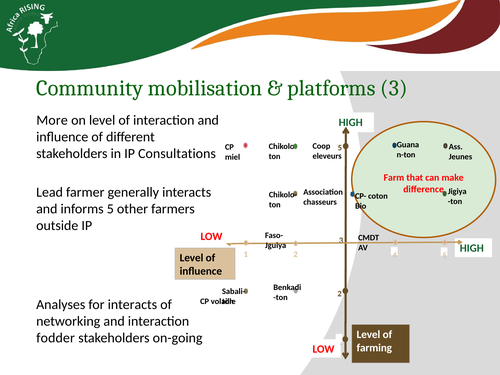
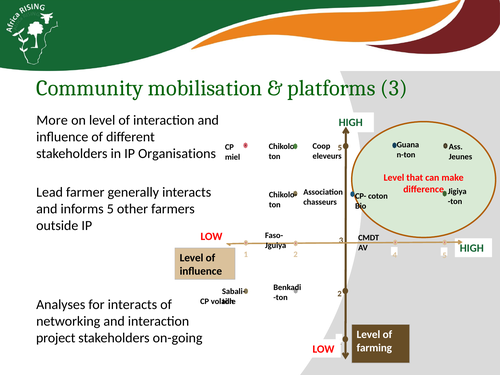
Consultations: Consultations -> Organisations
Farm at (394, 178): Farm -> Level
fodder: fodder -> project
